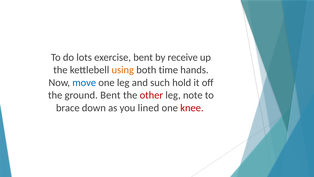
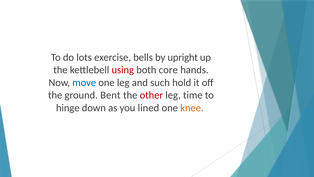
exercise bent: bent -> bells
receive: receive -> upright
using colour: orange -> red
time: time -> core
note: note -> time
brace: brace -> hinge
knee colour: red -> orange
